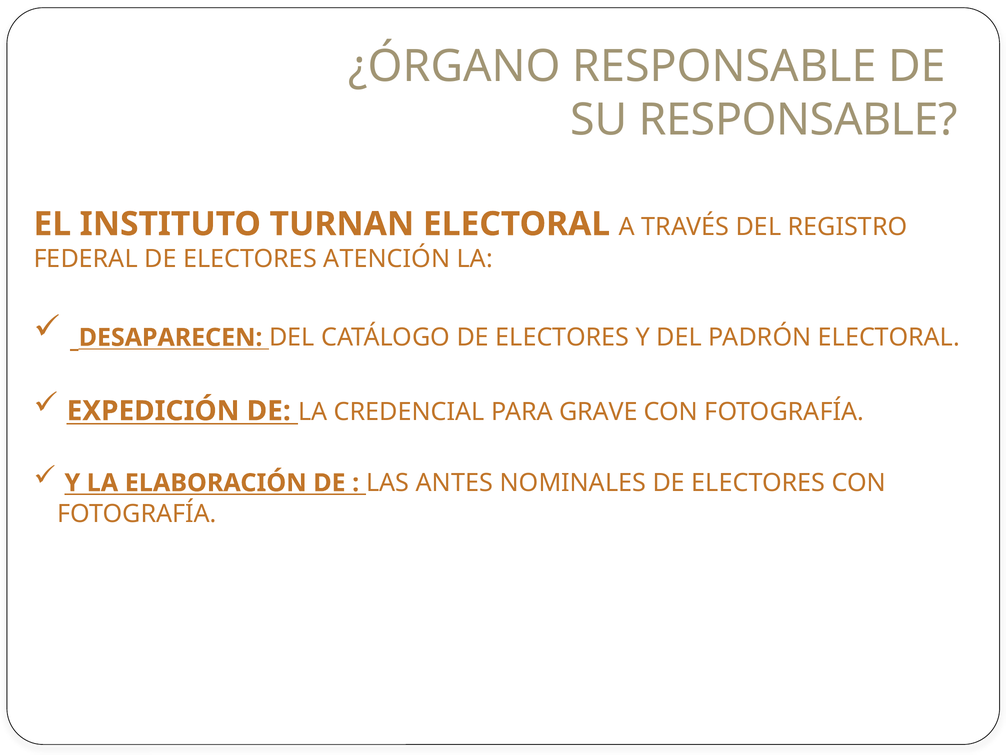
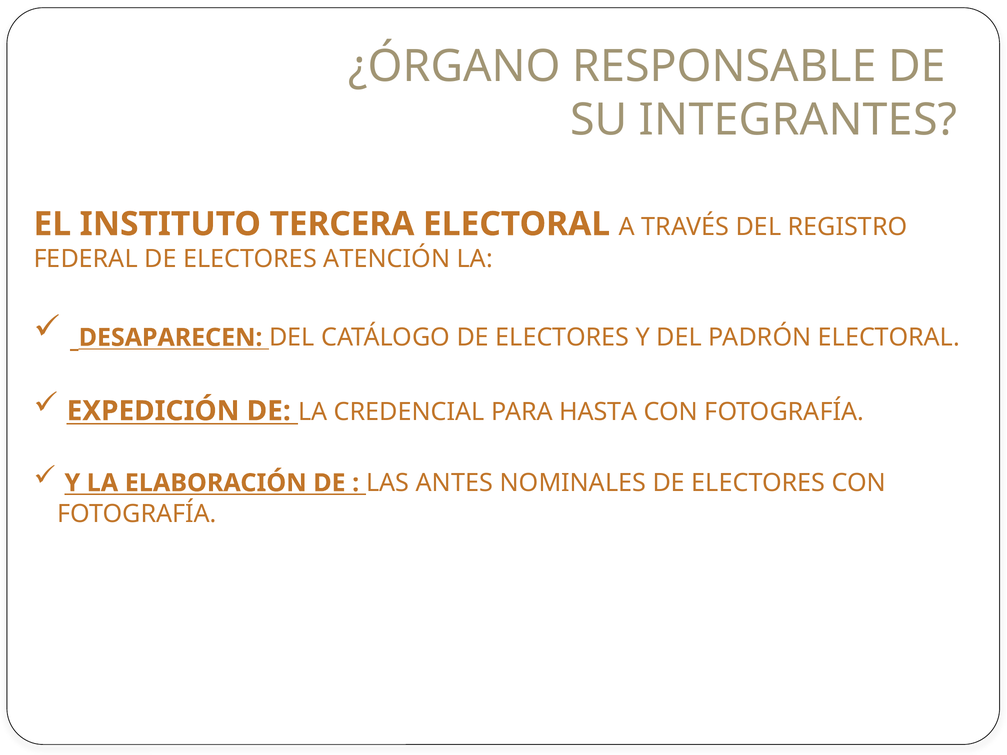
SU RESPONSABLE: RESPONSABLE -> INTEGRANTES
TURNAN: TURNAN -> TERCERA
GRAVE: GRAVE -> HASTA
